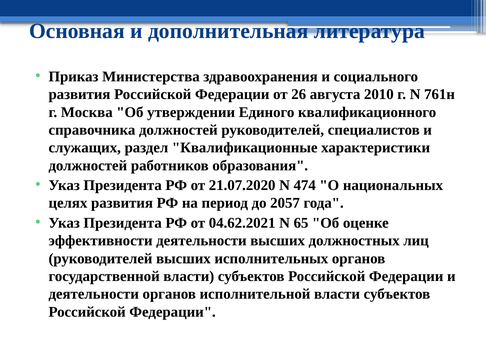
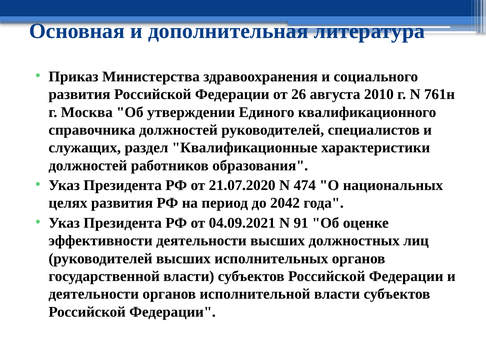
2057: 2057 -> 2042
04.62.2021: 04.62.2021 -> 04.09.2021
65: 65 -> 91
